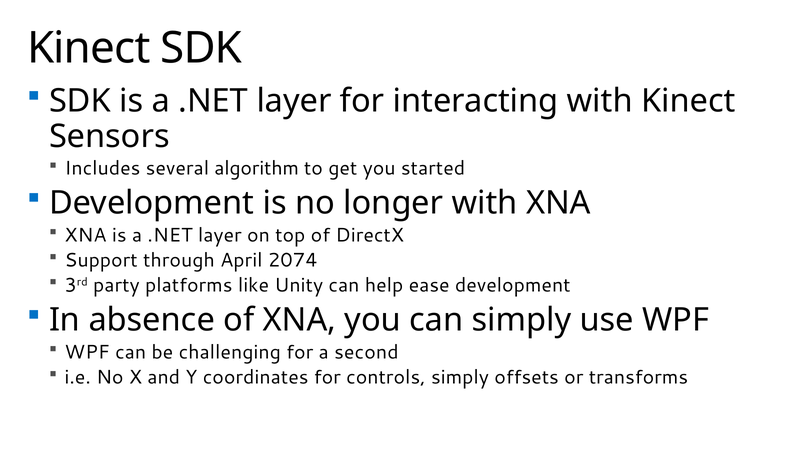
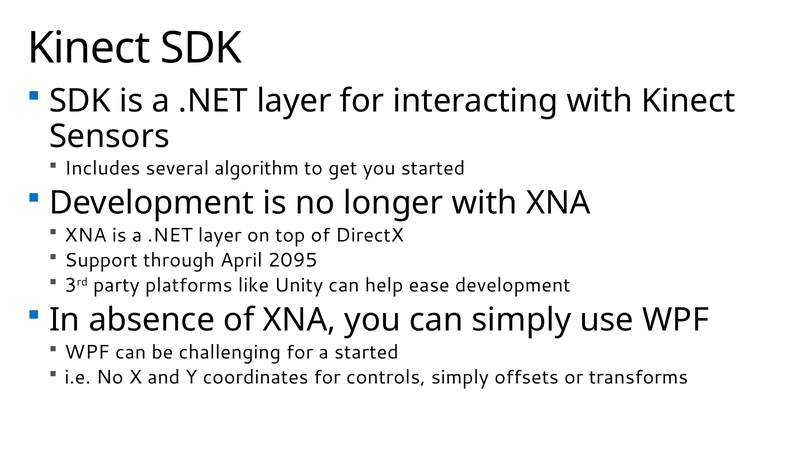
2074: 2074 -> 2095
a second: second -> started
